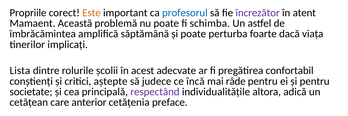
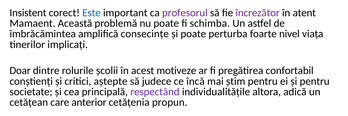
Propriile: Propriile -> Insistent
Este colour: orange -> blue
profesorul colour: blue -> purple
săptămână: săptămână -> consecințe
dacă: dacă -> nivel
Lista: Lista -> Doar
adecvate: adecvate -> motiveze
râde: râde -> știm
preface: preface -> propun
